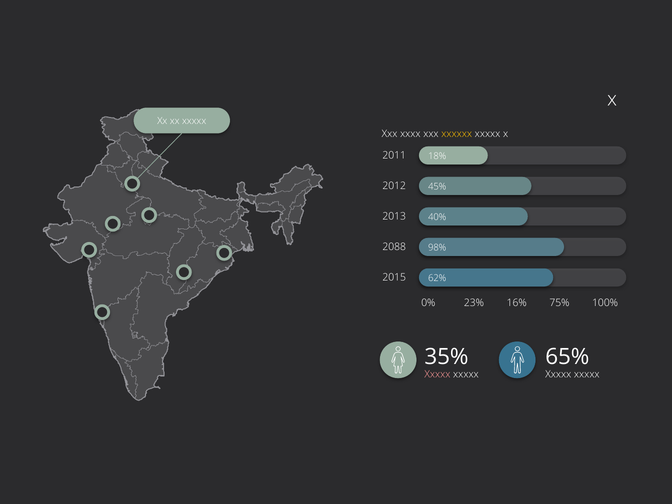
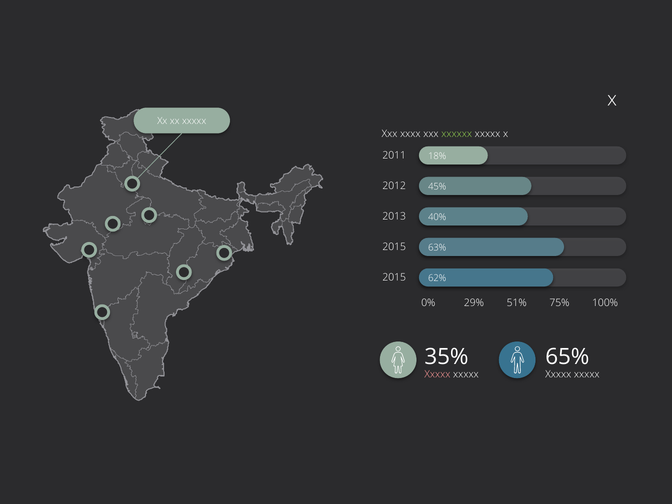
xxxxxx colour: yellow -> light green
2088 at (394, 247): 2088 -> 2015
98%: 98% -> 63%
23%: 23% -> 29%
16%: 16% -> 51%
